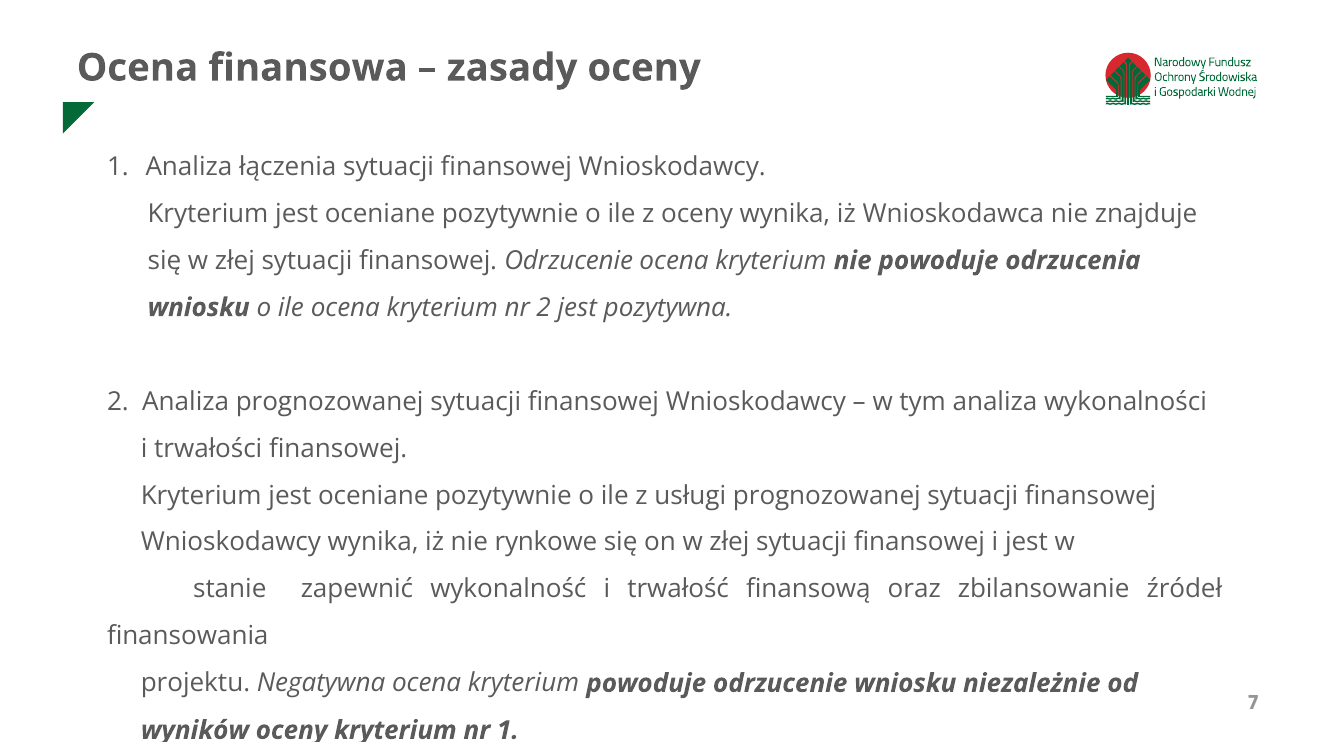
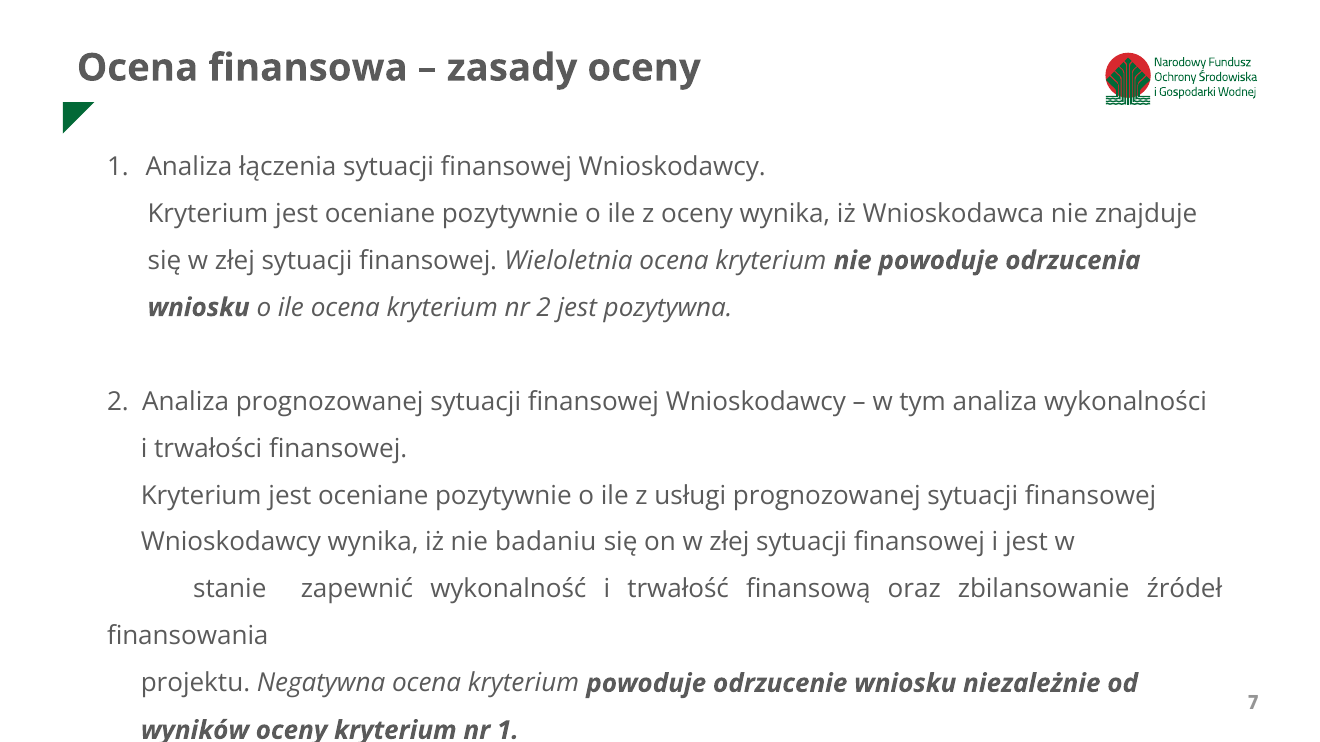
finansowej Odrzucenie: Odrzucenie -> Wieloletnia
rynkowe: rynkowe -> badaniu
